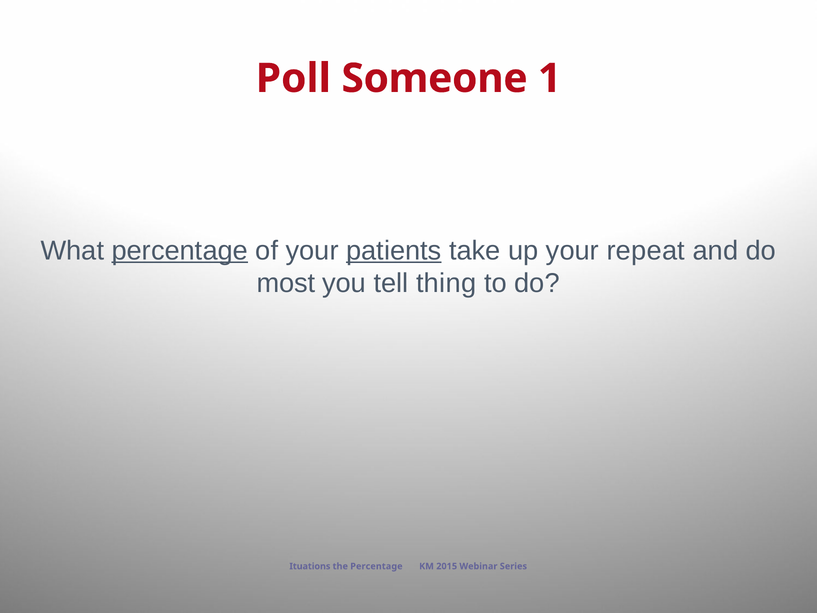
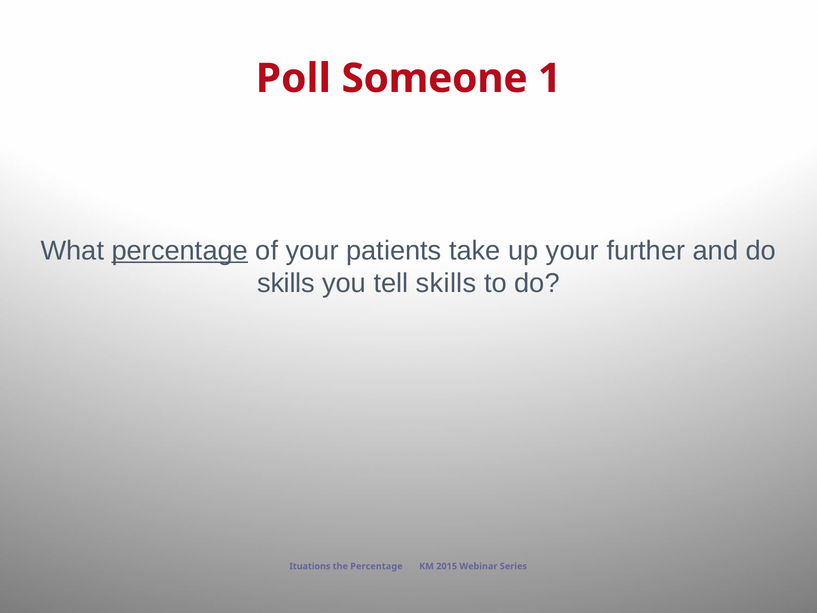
patients underline: present -> none
repeat: repeat -> further
most at (286, 283): most -> skills
tell thing: thing -> skills
